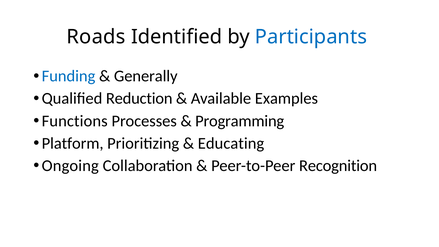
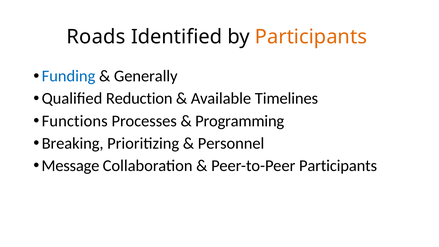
Participants at (311, 37) colour: blue -> orange
Examples: Examples -> Timelines
Platform: Platform -> Breaking
Educating: Educating -> Personnel
Ongoing: Ongoing -> Message
Peer-to-Peer Recognition: Recognition -> Participants
